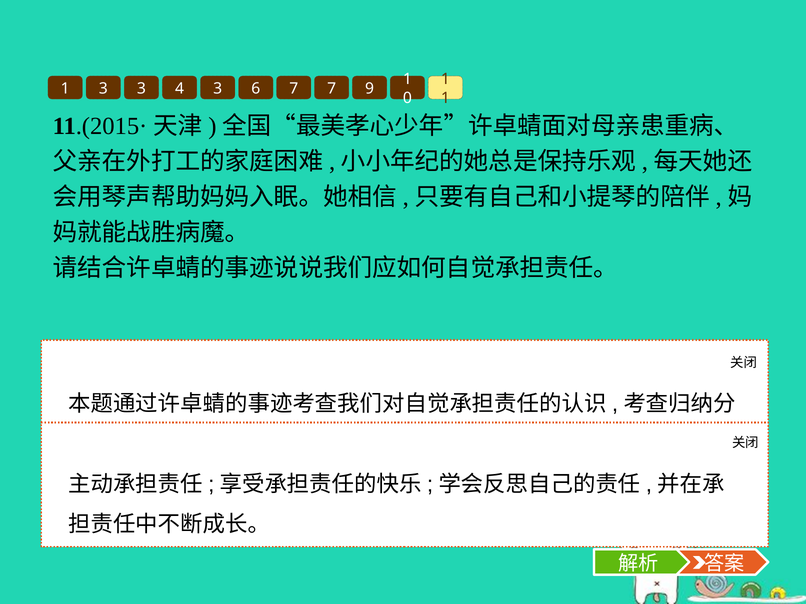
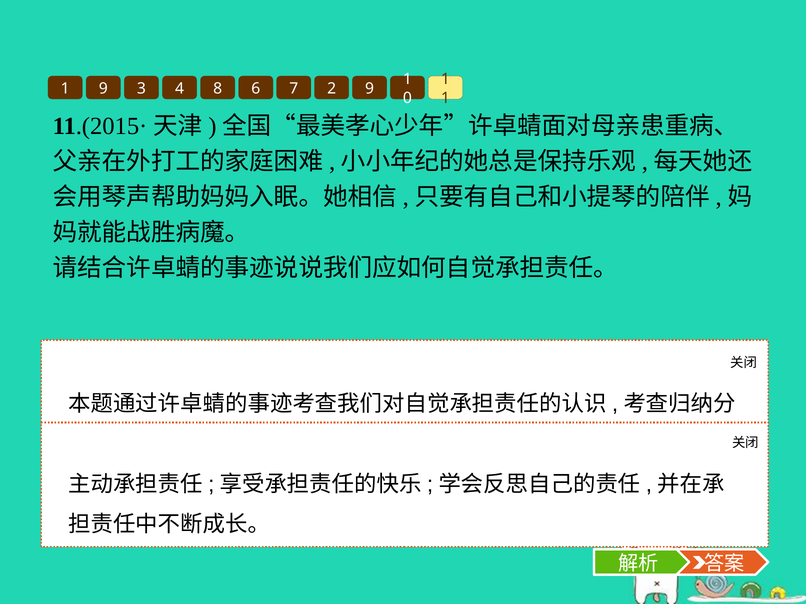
1 3: 3 -> 9
4 3: 3 -> 8
7 7: 7 -> 2
